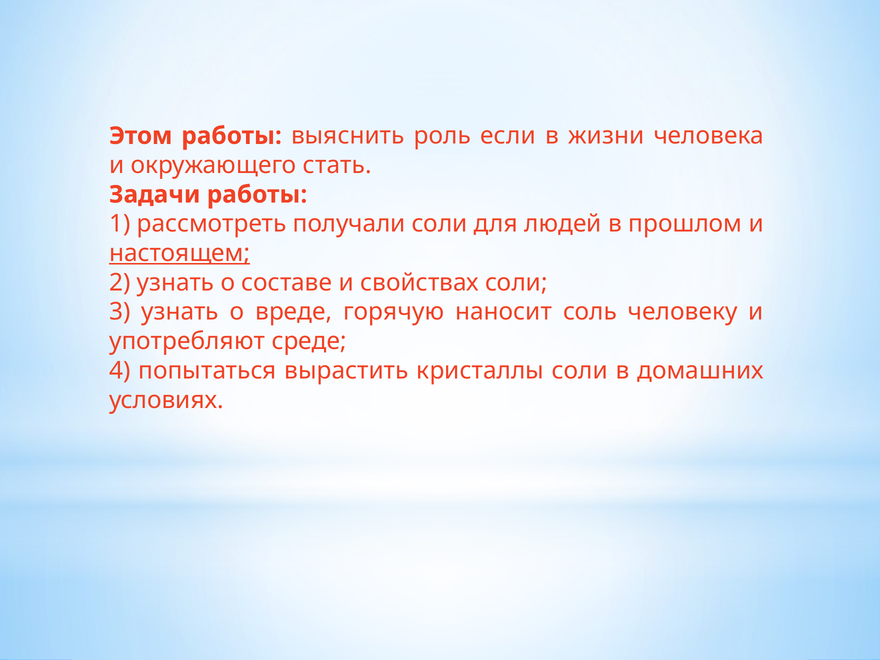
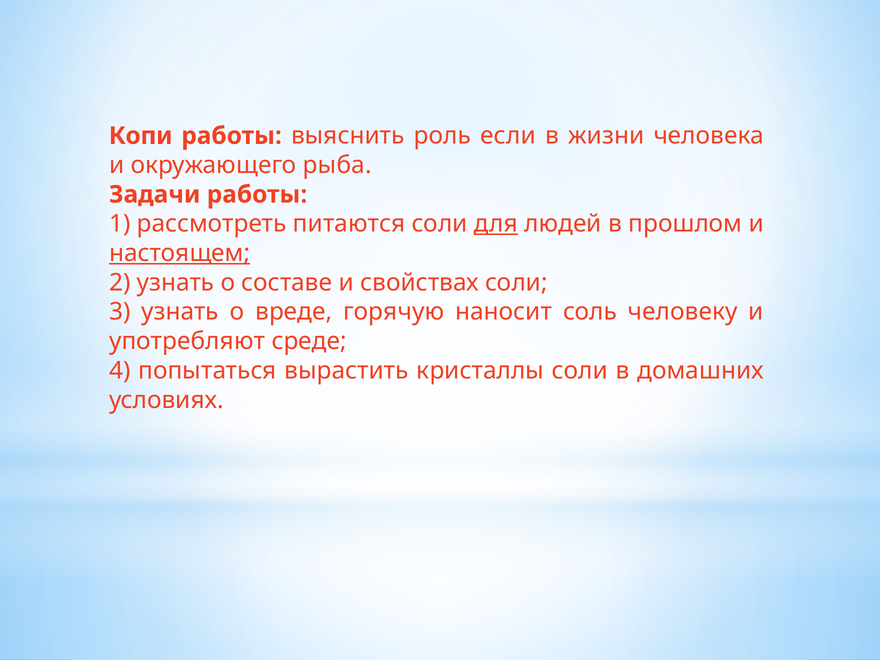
Этом: Этом -> Копи
стать: стать -> рыба
получали: получали -> питаются
для underline: none -> present
